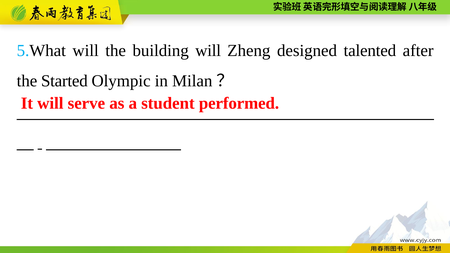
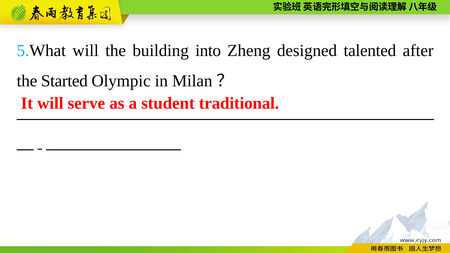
building will: will -> into
performed: performed -> traditional
